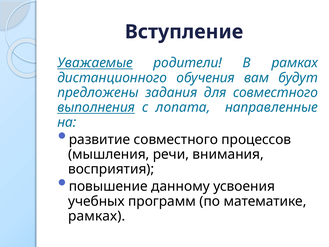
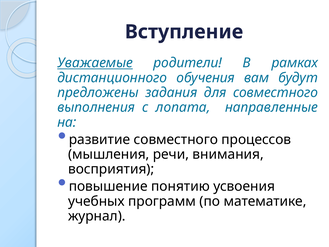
выполнения underline: present -> none
данному: данному -> понятию
рамках at (97, 216): рамках -> журнал
